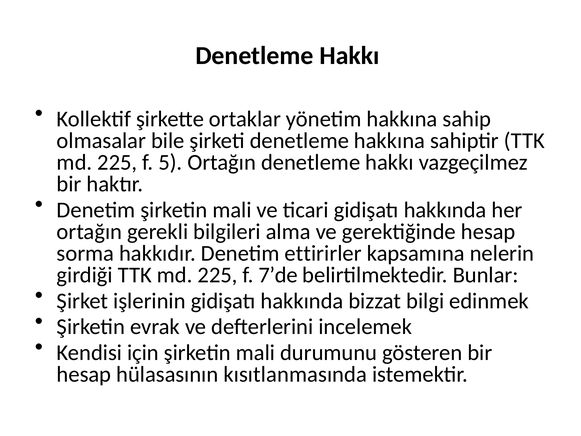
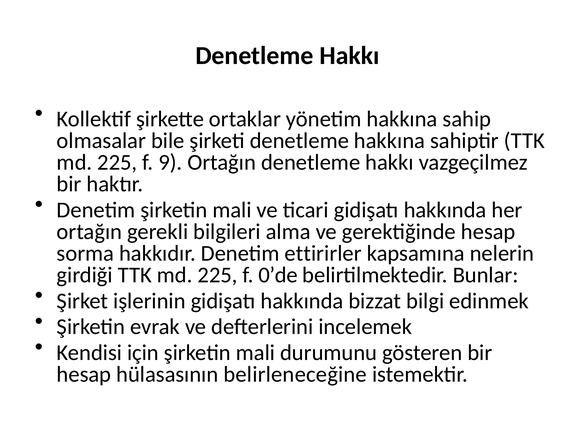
5: 5 -> 9
7’de: 7’de -> 0’de
kısıtlanmasında: kısıtlanmasında -> belirleneceğine
